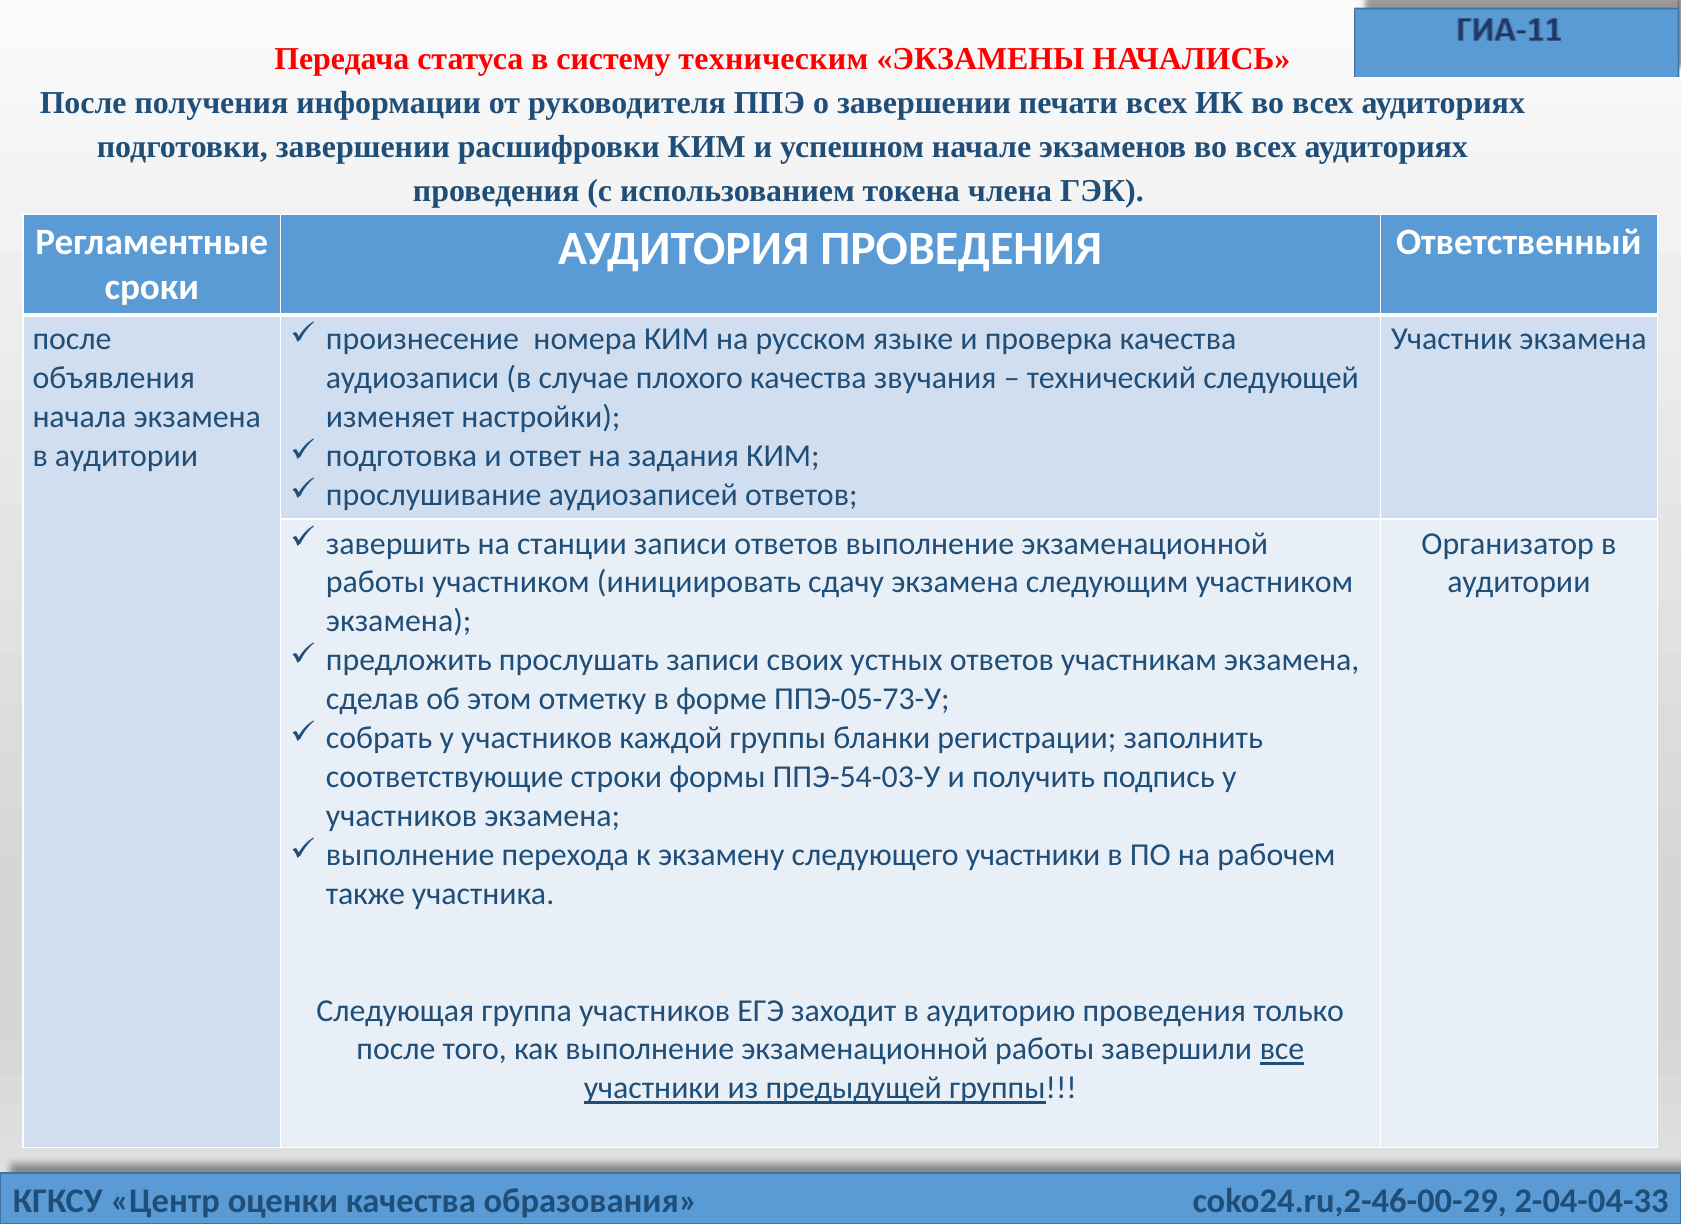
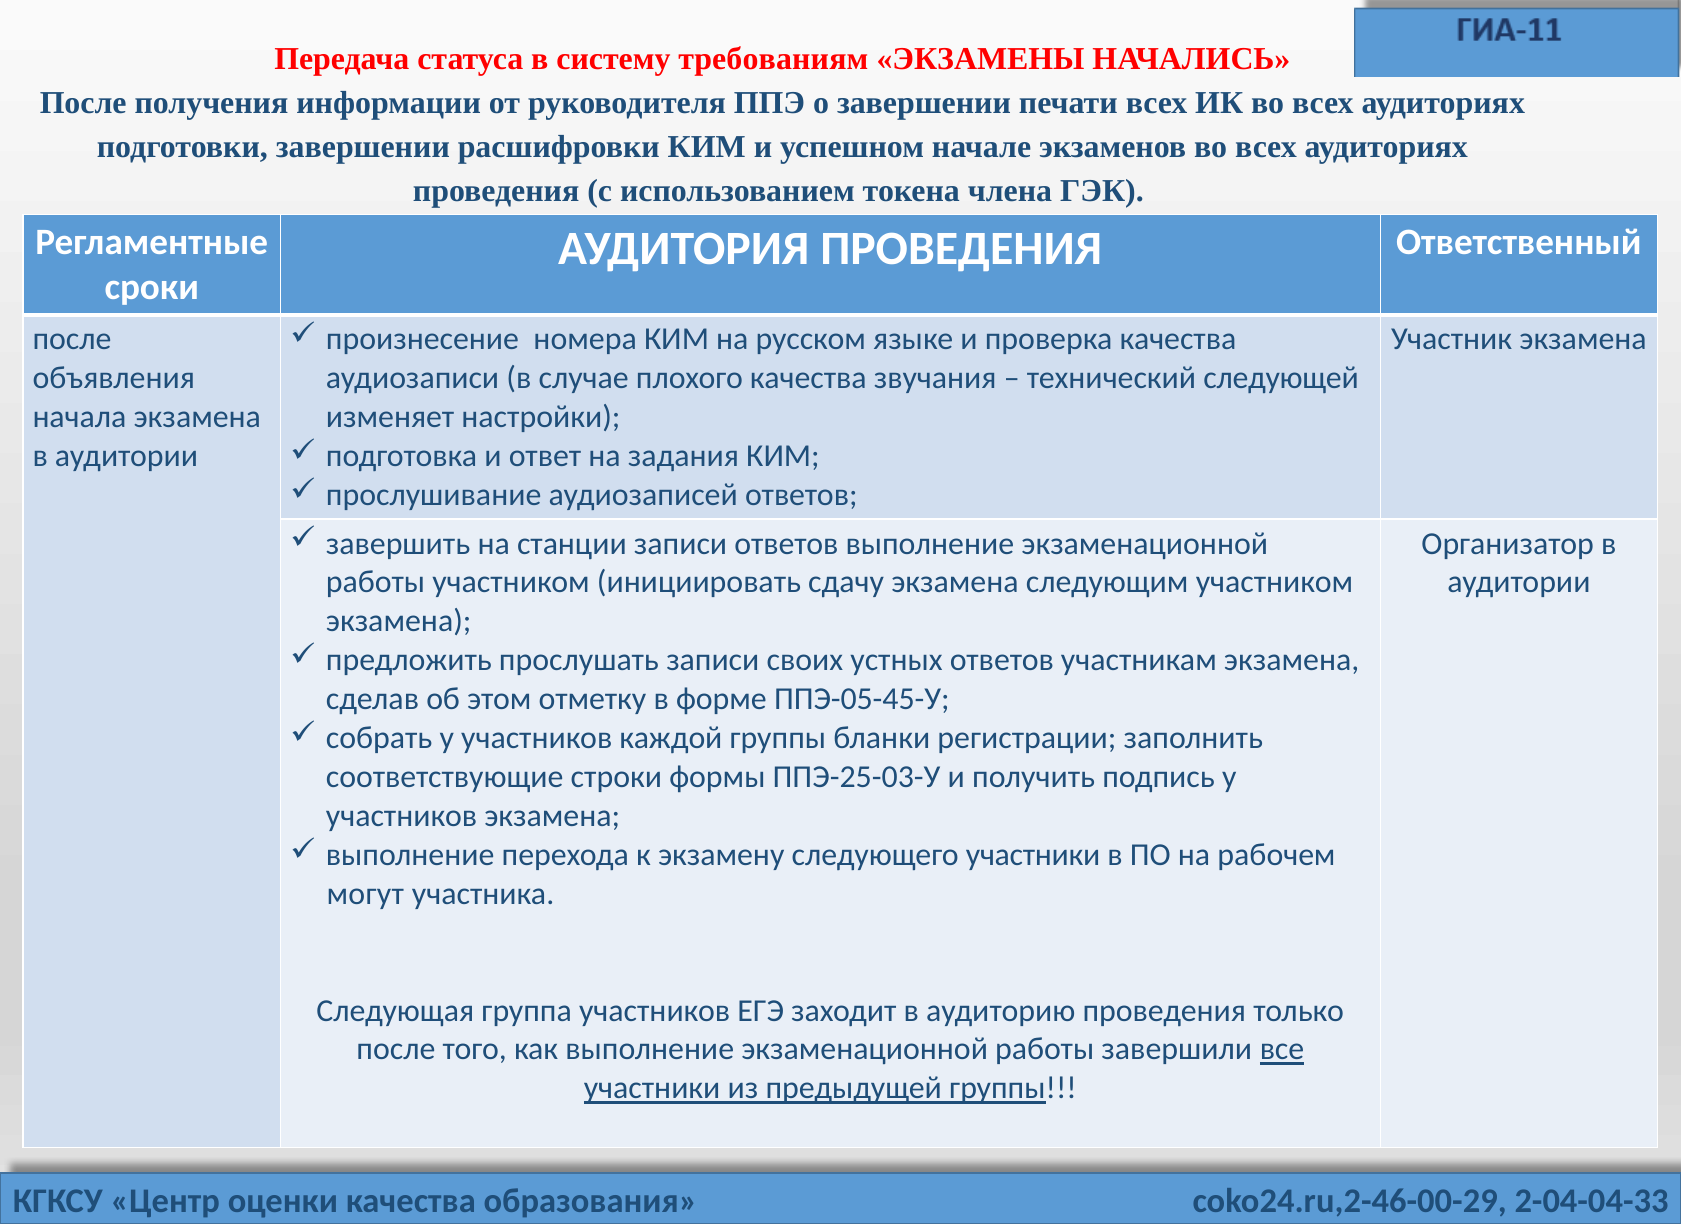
техническим: техническим -> требованиям
ППЭ-05-73-У: ППЭ-05-73-У -> ППЭ-05-45-У
ППЭ-54-03-У: ППЭ-54-03-У -> ППЭ-25-03-У
также: также -> могут
